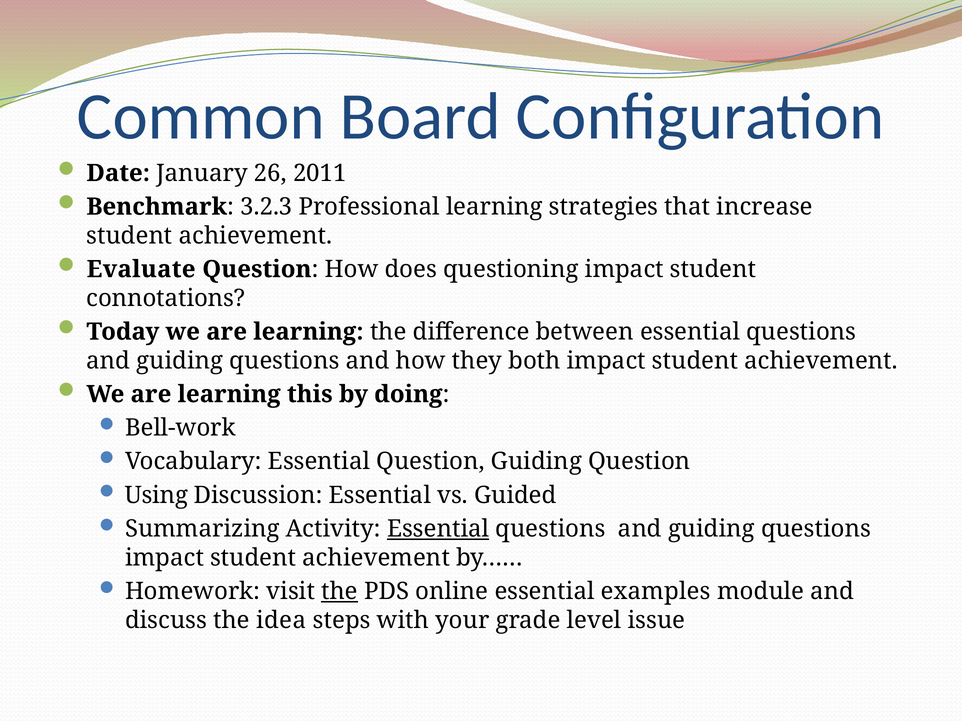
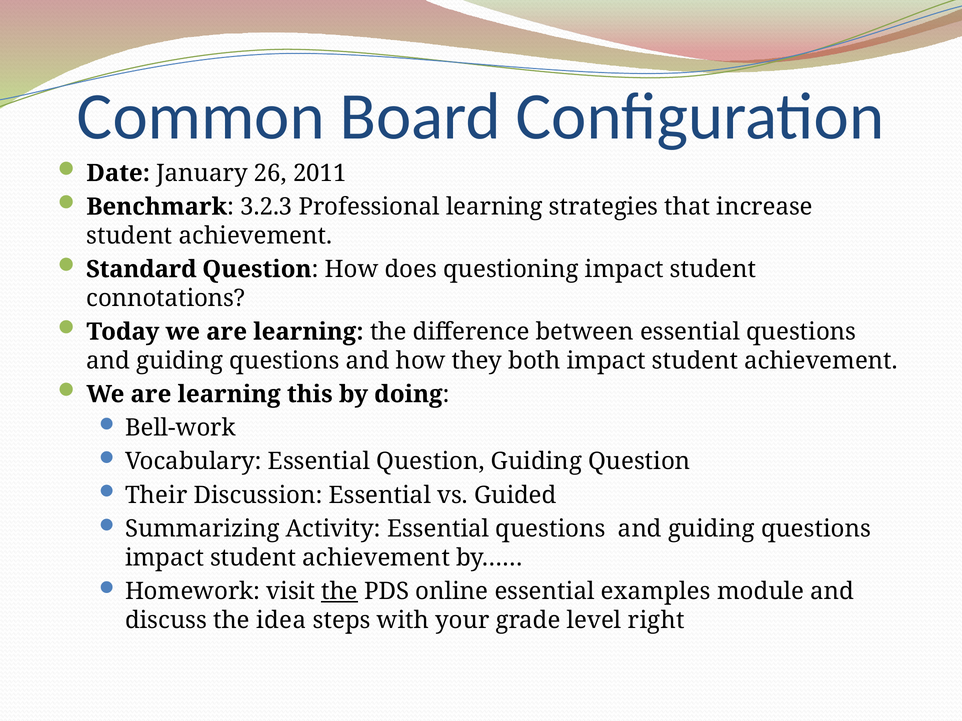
Evaluate: Evaluate -> Standard
Using: Using -> Their
Essential at (438, 529) underline: present -> none
issue: issue -> right
